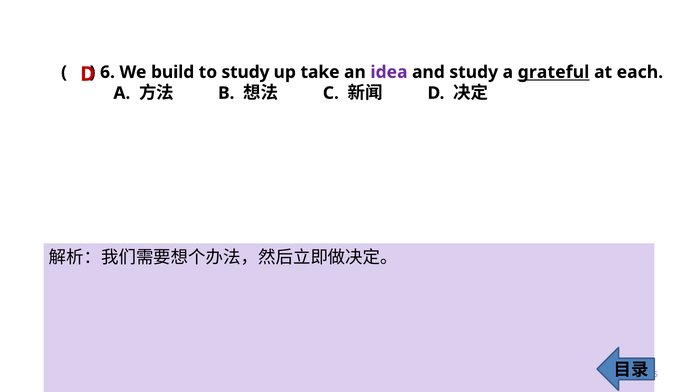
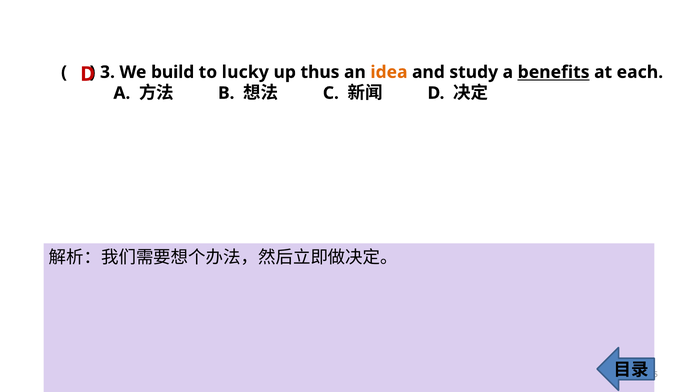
6: 6 -> 3
to study: study -> lucky
take: take -> thus
idea colour: purple -> orange
grateful: grateful -> benefits
